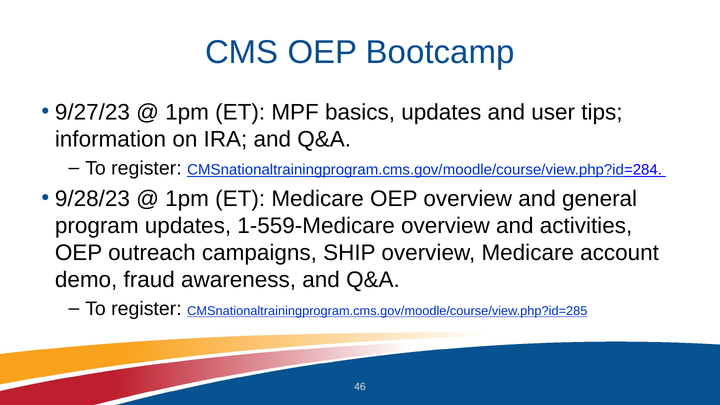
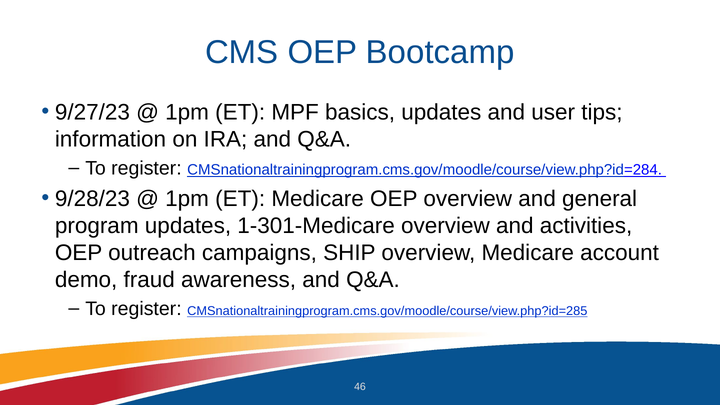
1-559-Medicare: 1-559-Medicare -> 1-301-Medicare
